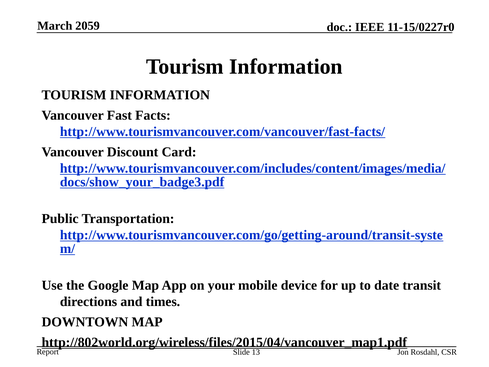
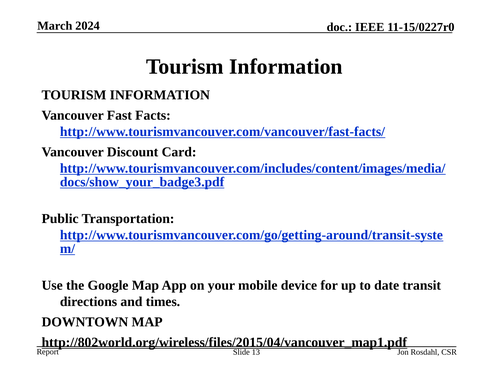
2059: 2059 -> 2024
